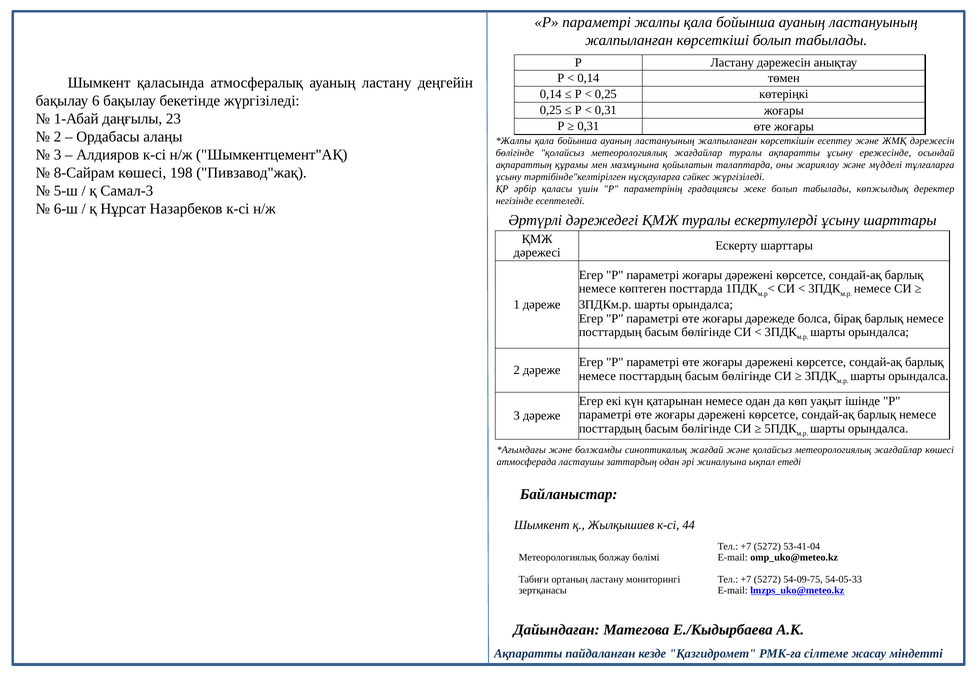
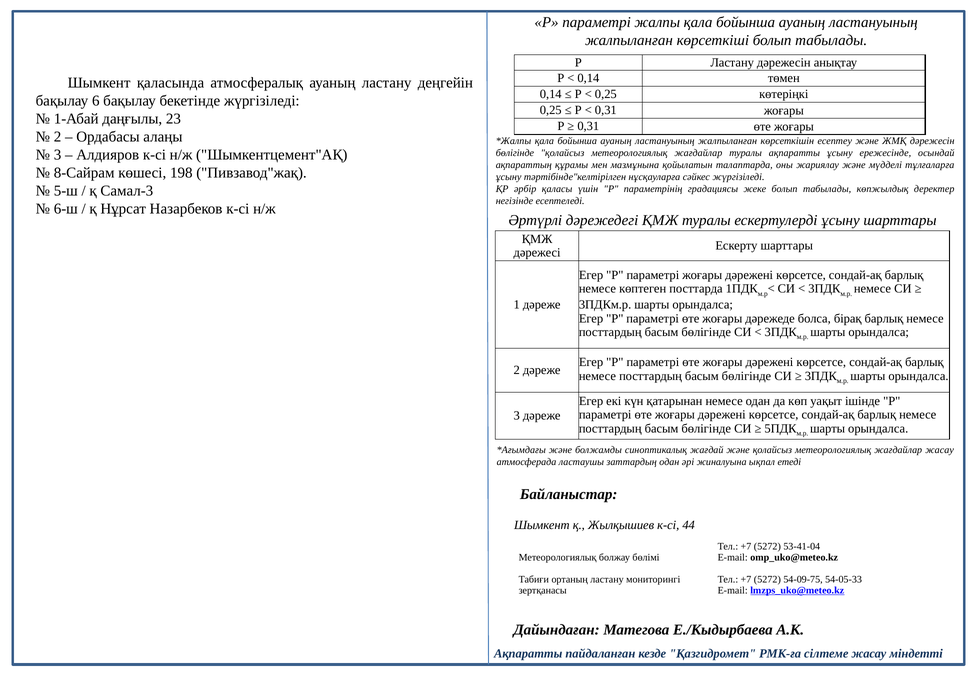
жағдайлар көшесі: көшесі -> жасау
